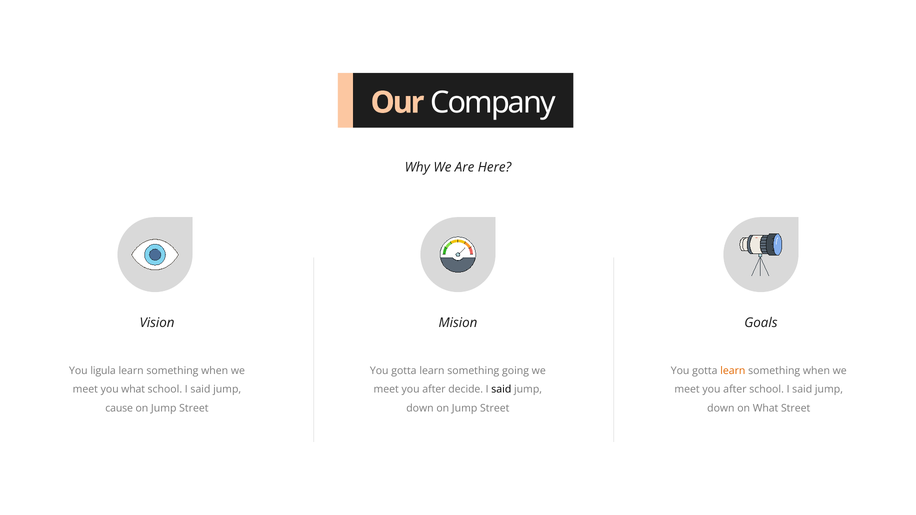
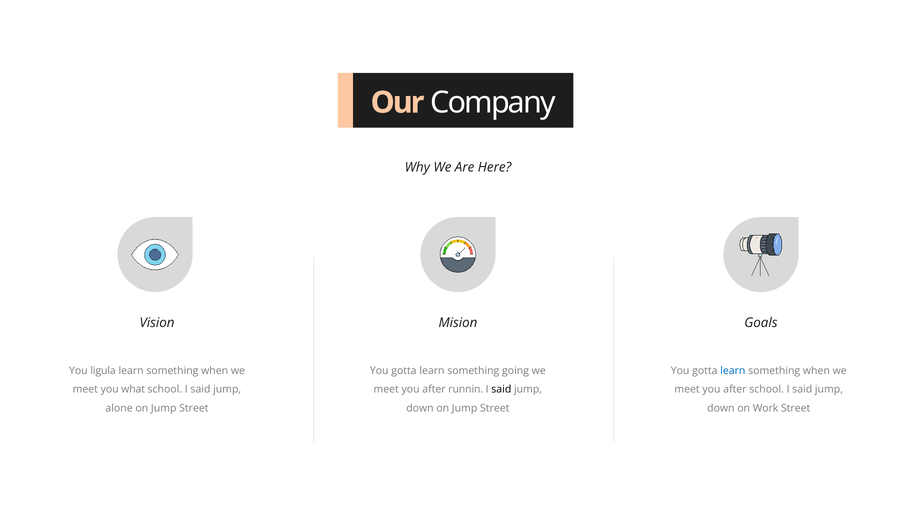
learn at (733, 371) colour: orange -> blue
decide: decide -> runnin
cause: cause -> alone
on What: What -> Work
